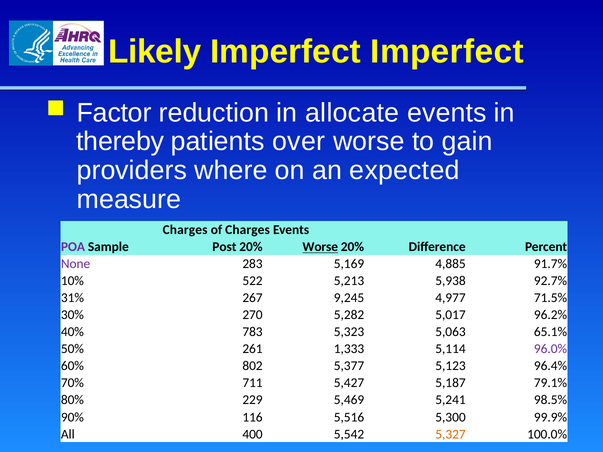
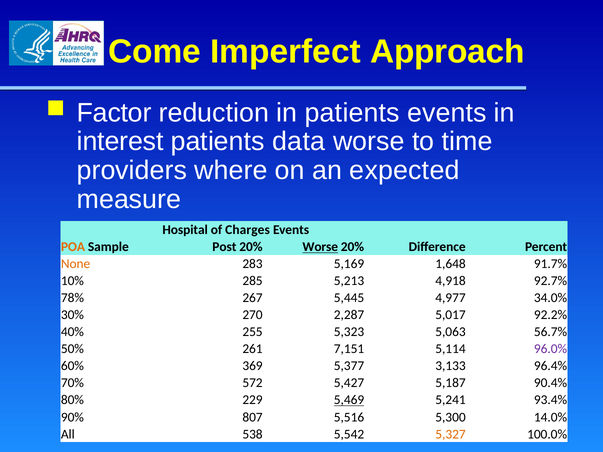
Likely: Likely -> Come
Imperfect Imperfect: Imperfect -> Approach
in allocate: allocate -> patients
thereby: thereby -> interest
over: over -> data
gain: gain -> time
Charges at (185, 230): Charges -> Hospital
POA colour: purple -> orange
None colour: purple -> orange
4,885: 4,885 -> 1,648
522: 522 -> 285
5,938: 5,938 -> 4,918
31%: 31% -> 78%
9,245: 9,245 -> 5,445
71.5%: 71.5% -> 34.0%
5,282: 5,282 -> 2,287
96.2%: 96.2% -> 92.2%
783: 783 -> 255
65.1%: 65.1% -> 56.7%
1,333: 1,333 -> 7,151
802: 802 -> 369
5,123: 5,123 -> 3,133
711: 711 -> 572
79.1%: 79.1% -> 90.4%
5,469 underline: none -> present
98.5%: 98.5% -> 93.4%
116: 116 -> 807
99.9%: 99.9% -> 14.0%
400: 400 -> 538
